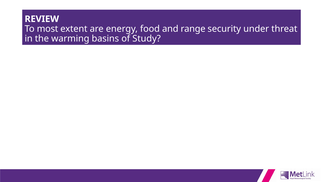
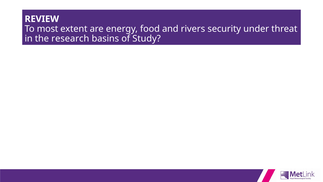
range: range -> rivers
warming: warming -> research
